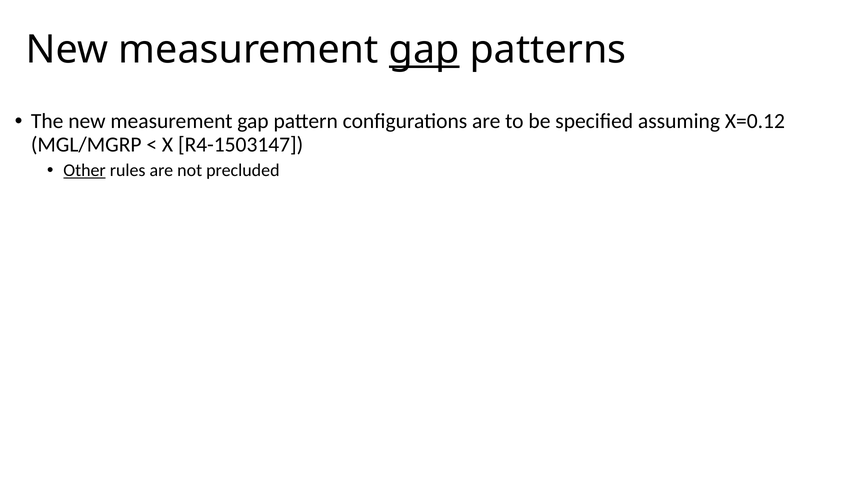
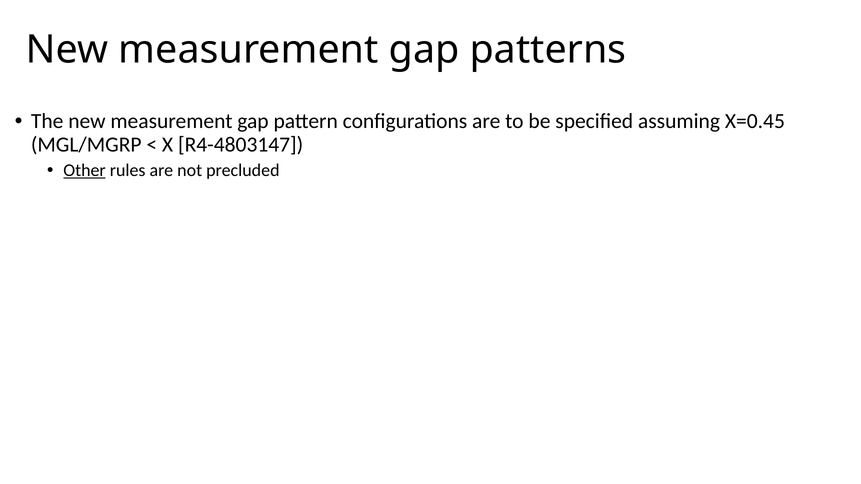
gap at (424, 50) underline: present -> none
X=0.12: X=0.12 -> X=0.45
R4-1503147: R4-1503147 -> R4-4803147
